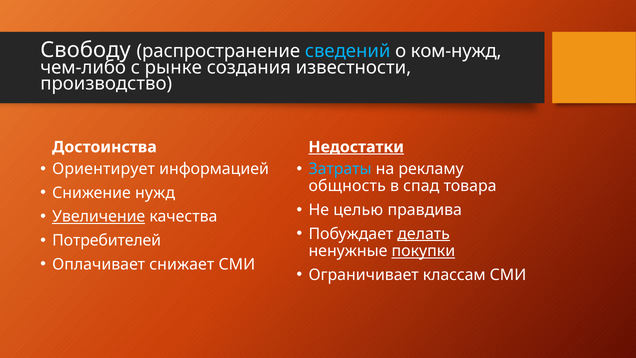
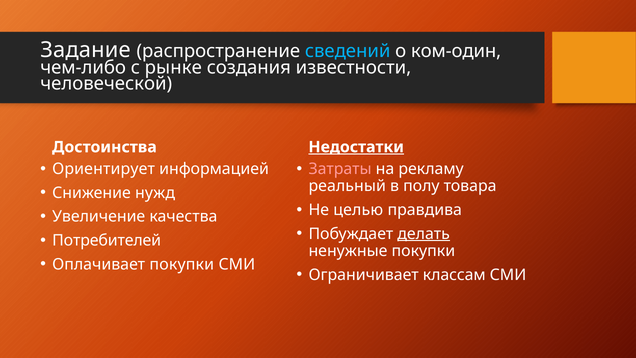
Свободу: Свободу -> Задание
ком-нужд: ком-нужд -> ком-один
производство: производство -> человеческой
Затраты colour: light blue -> pink
общность: общность -> реальный
спад: спад -> полу
Увеличение underline: present -> none
покупки at (423, 251) underline: present -> none
Оплачивает снижает: снижает -> покупки
